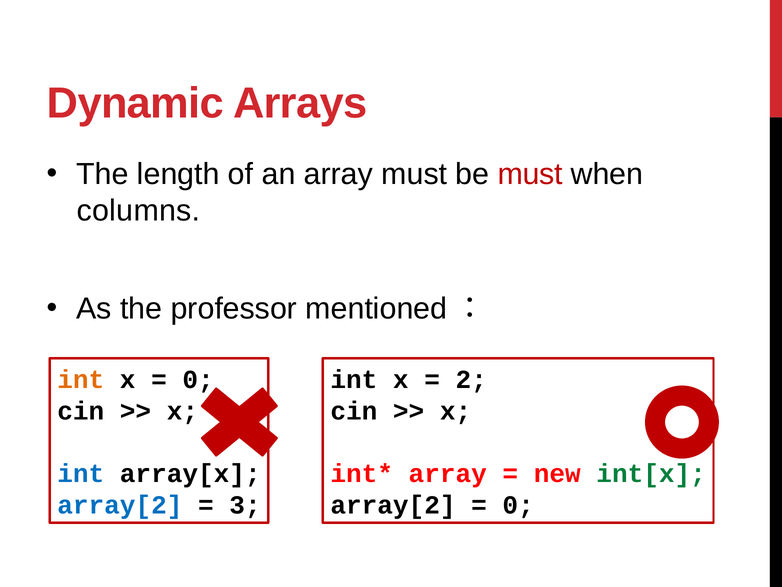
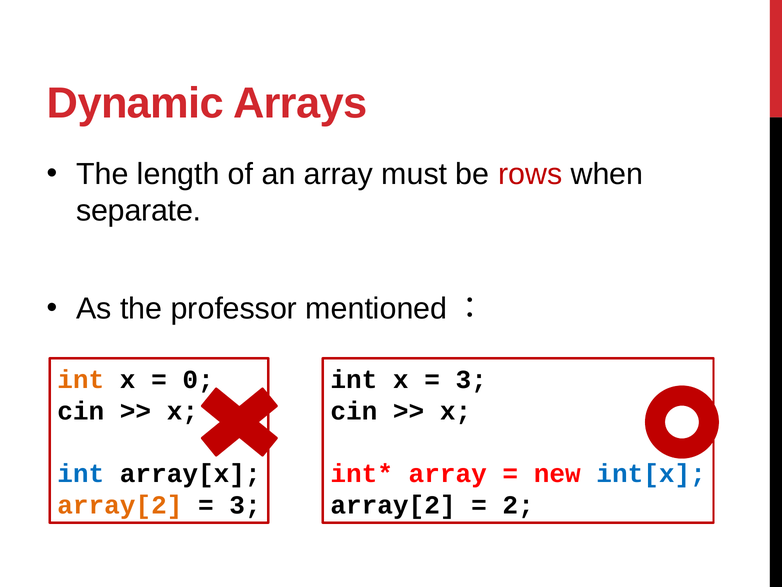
be must: must -> rows
columns: columns -> separate
2 at (471, 379): 2 -> 3
int[x colour: green -> blue
array[2 at (120, 504) colour: blue -> orange
0 at (518, 504): 0 -> 2
